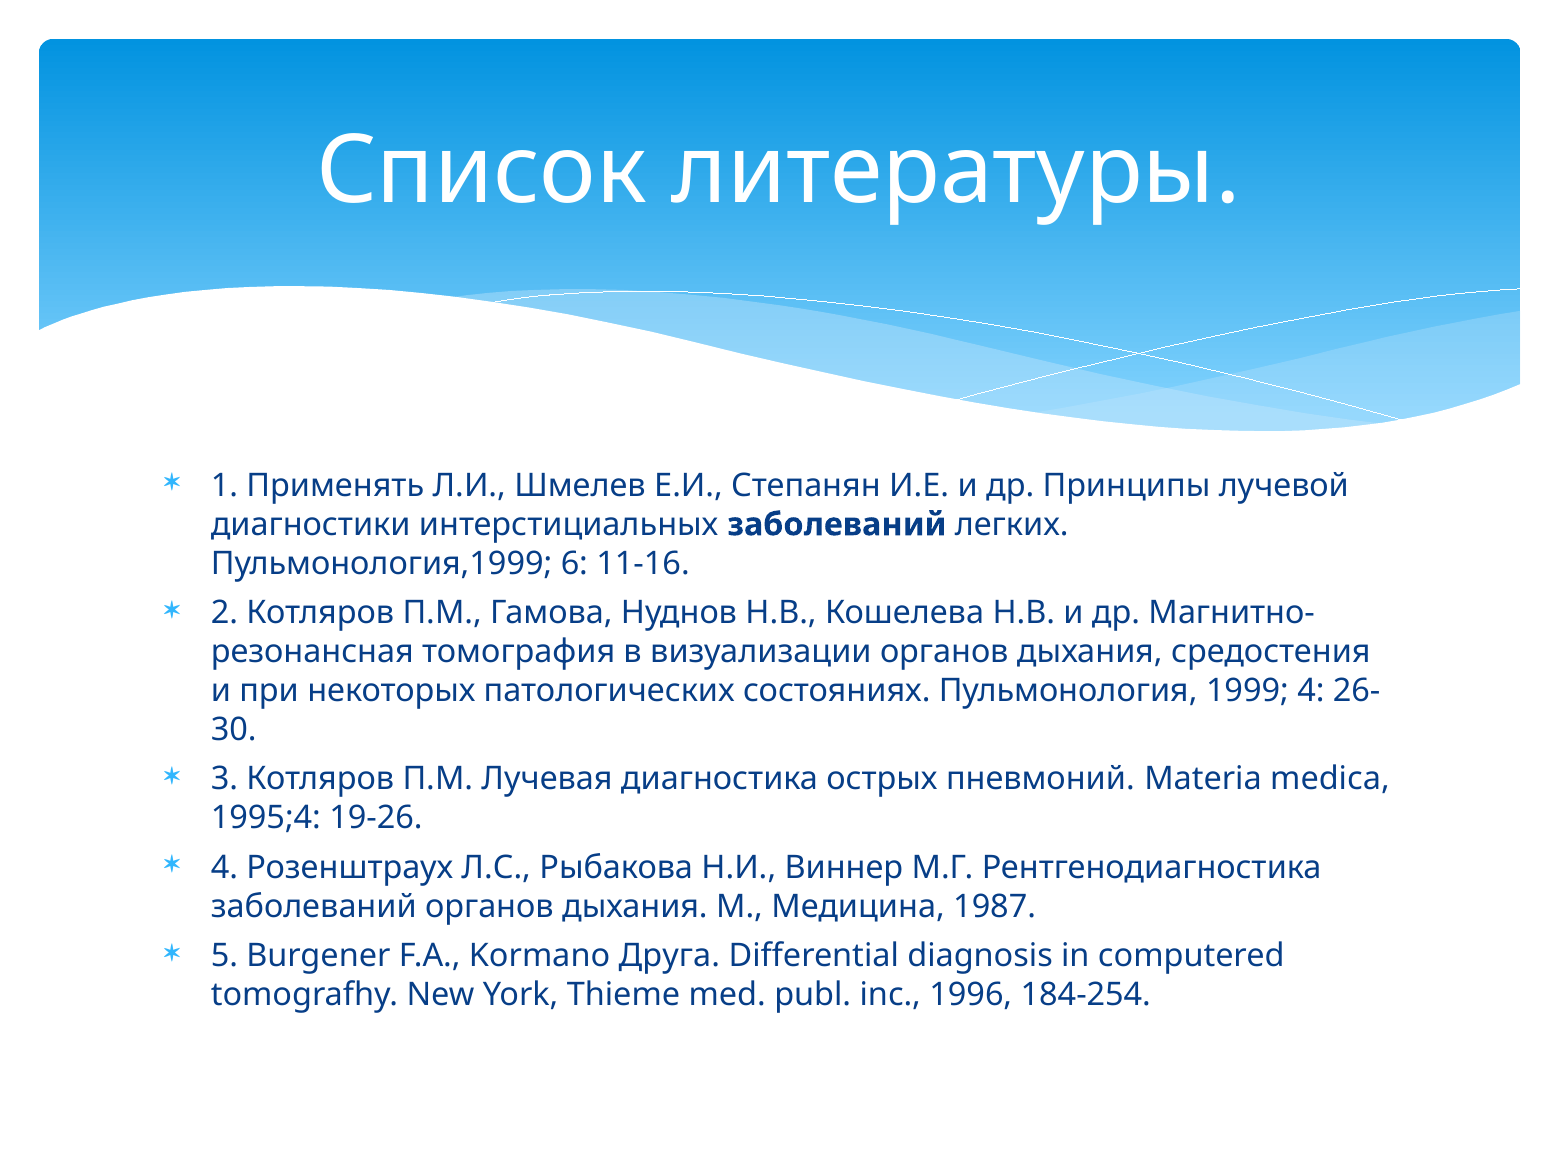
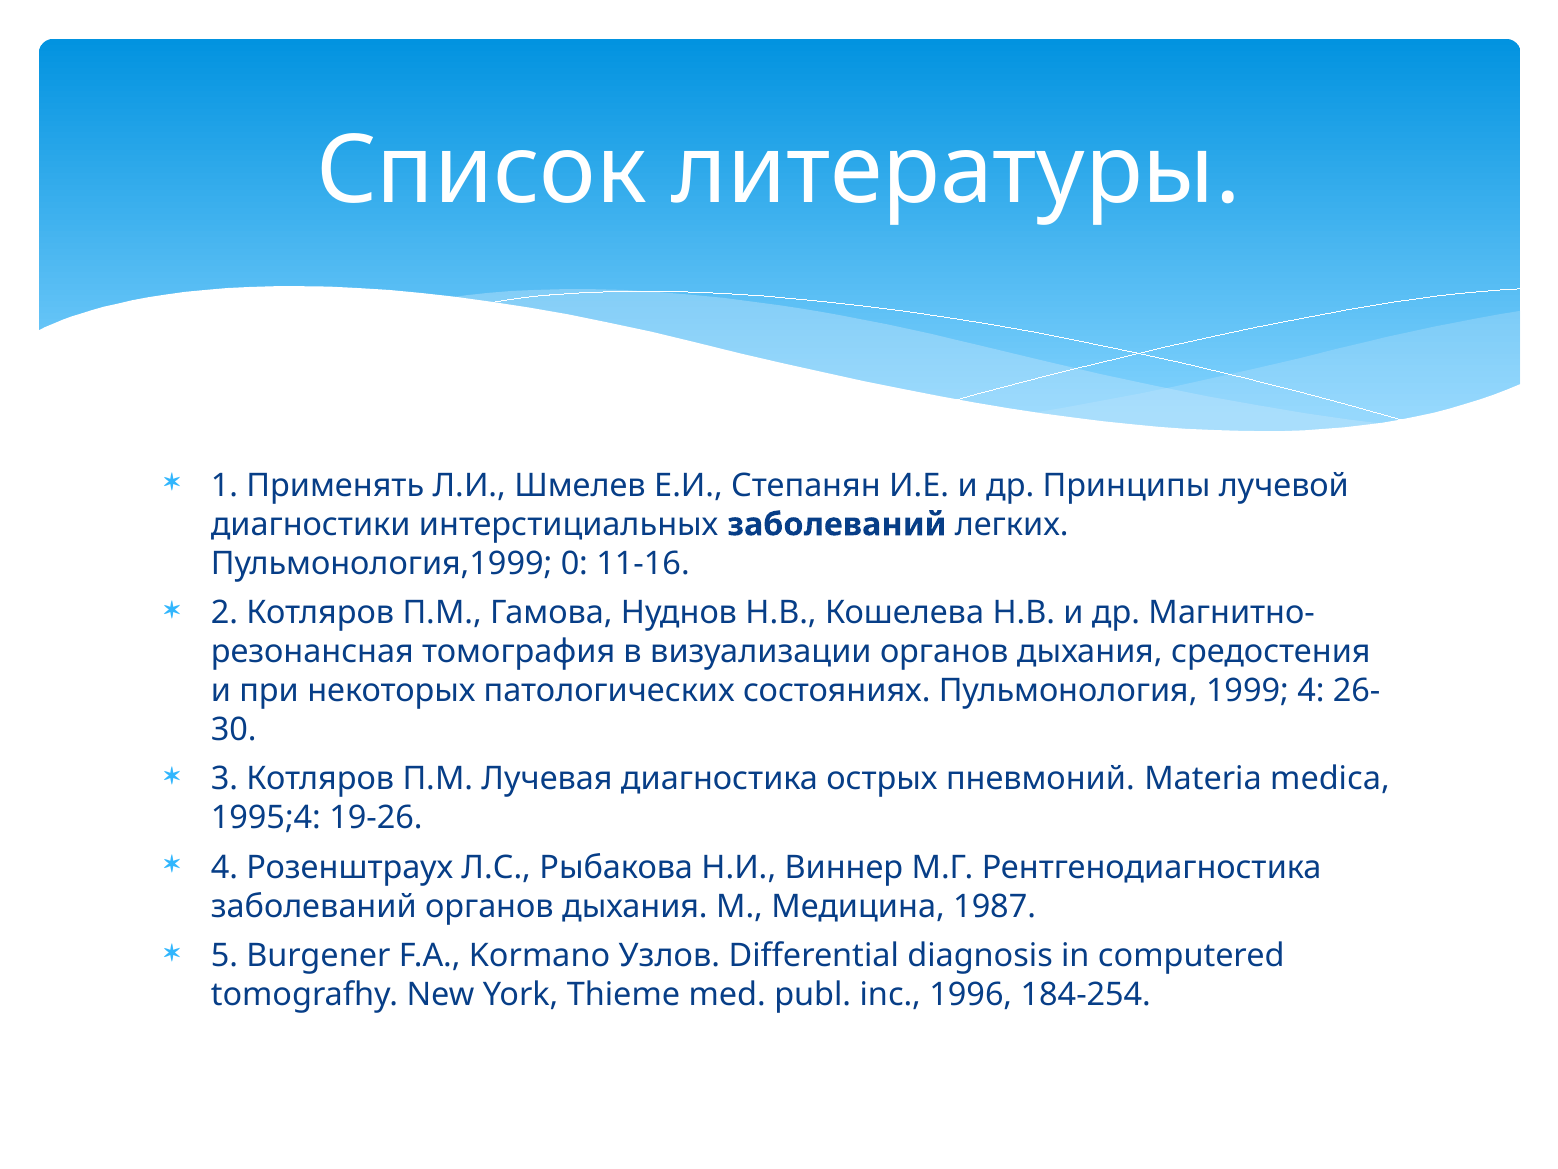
6: 6 -> 0
Друга: Друга -> Узлов
